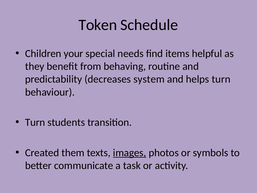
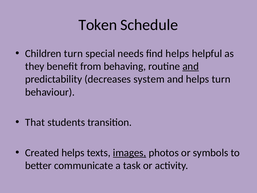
Children your: your -> turn
find items: items -> helps
and at (191, 66) underline: none -> present
Turn at (35, 122): Turn -> That
Created them: them -> helps
